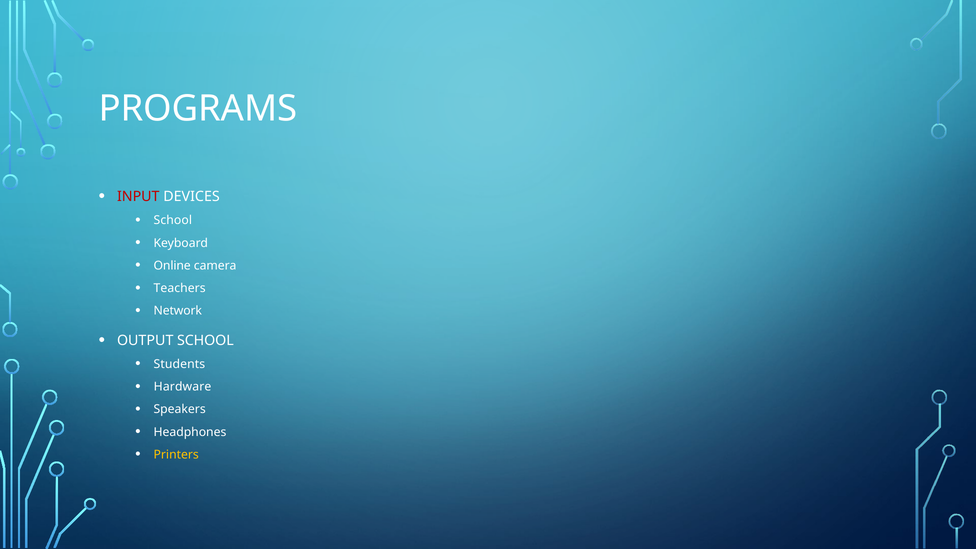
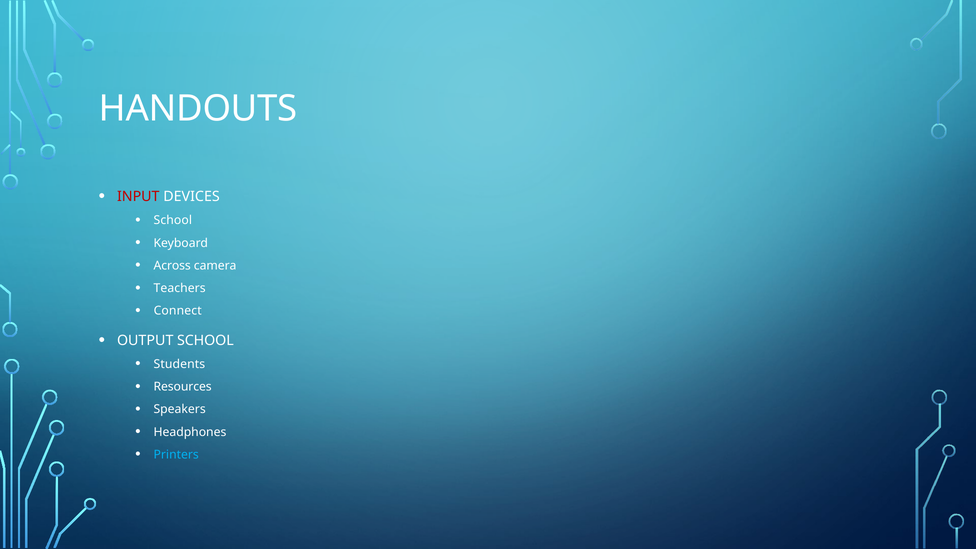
PROGRAMS: PROGRAMS -> HANDOUTS
Online: Online -> Across
Network: Network -> Connect
Hardware: Hardware -> Resources
Printers colour: yellow -> light blue
